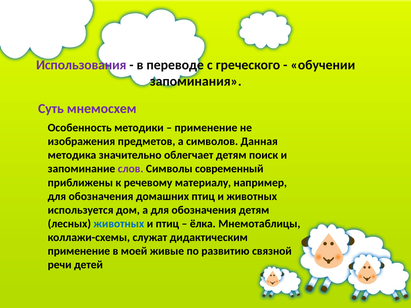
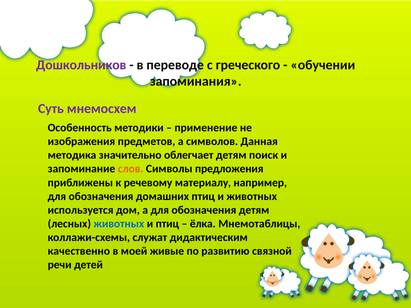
Использования: Использования -> Дошкольников
слов colour: purple -> orange
современный: современный -> предложения
применение at (79, 251): применение -> качественно
